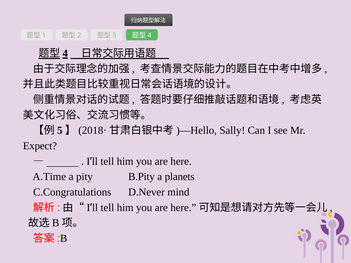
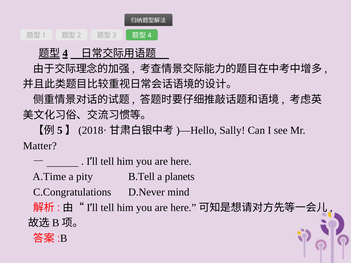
Expect: Expect -> Matter
B.Pity: B.Pity -> B.Tell
